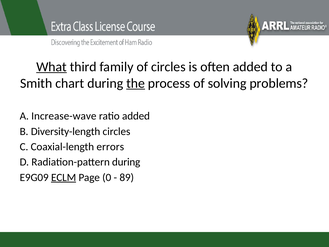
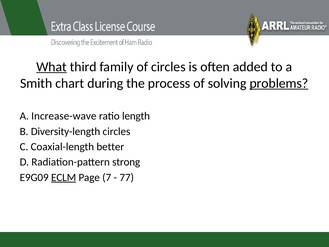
the underline: present -> none
problems underline: none -> present
ratio added: added -> length
errors: errors -> better
Radiation-pattern during: during -> strong
0: 0 -> 7
89: 89 -> 77
